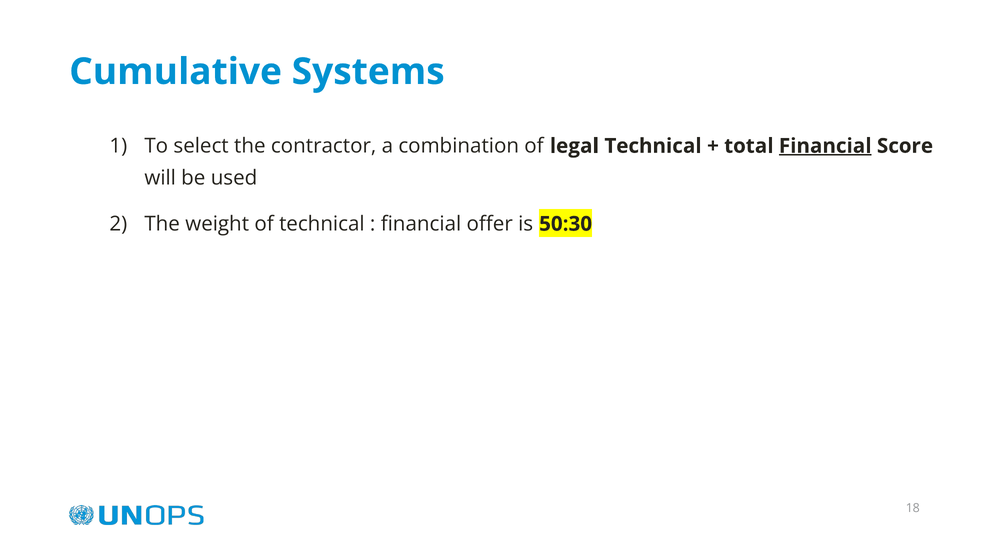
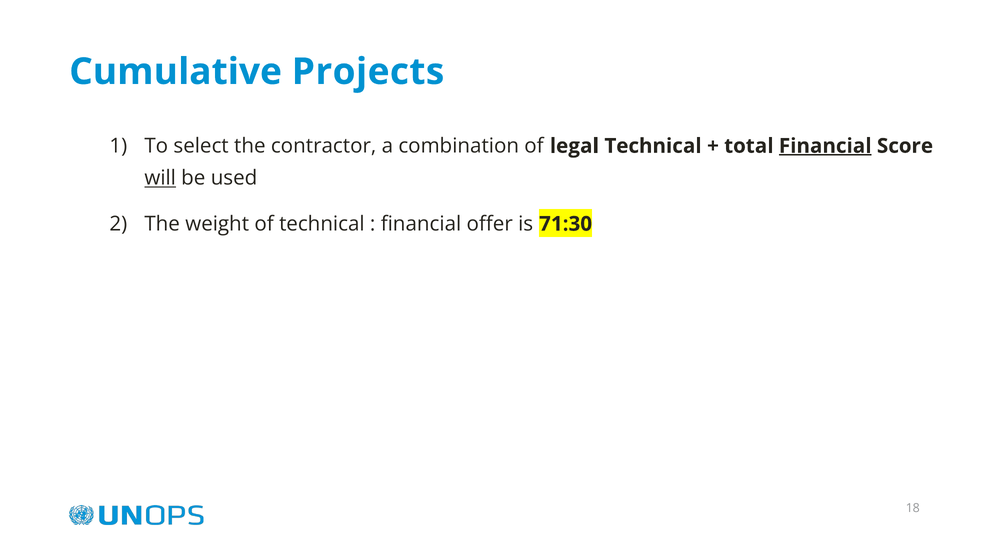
Systems: Systems -> Projects
will underline: none -> present
50:30: 50:30 -> 71:30
